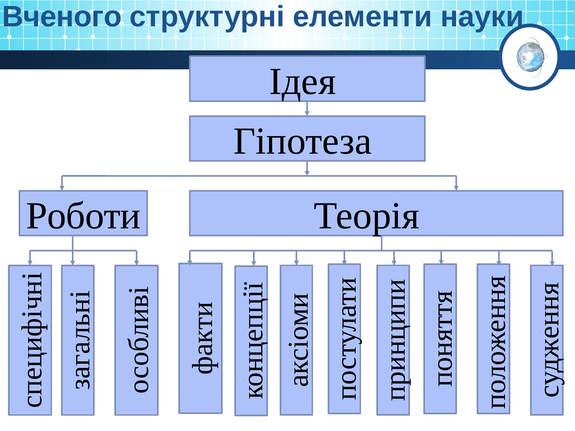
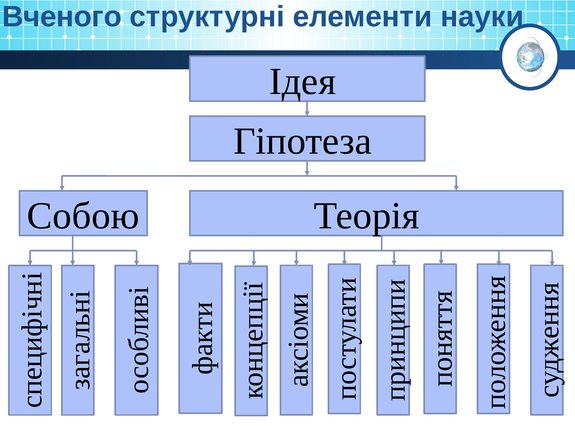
Роботи: Роботи -> Собою
